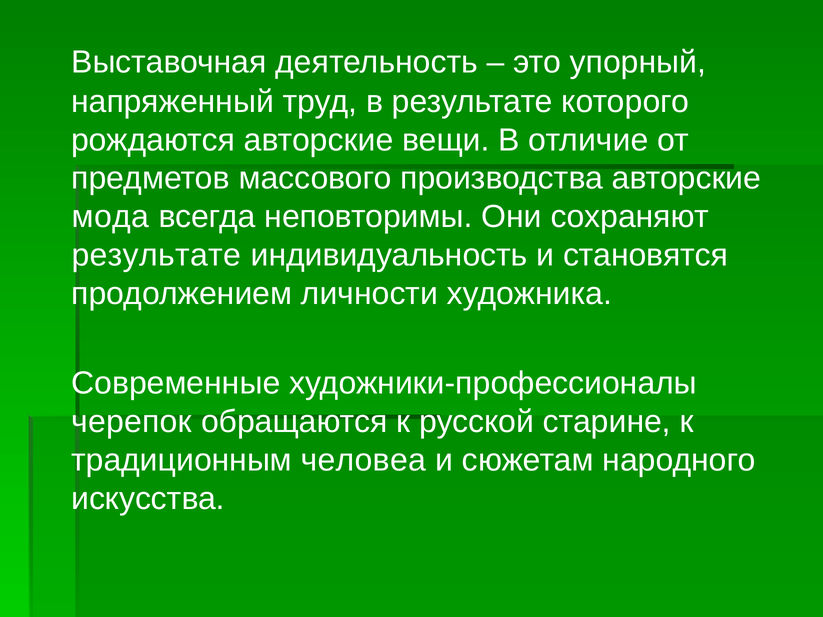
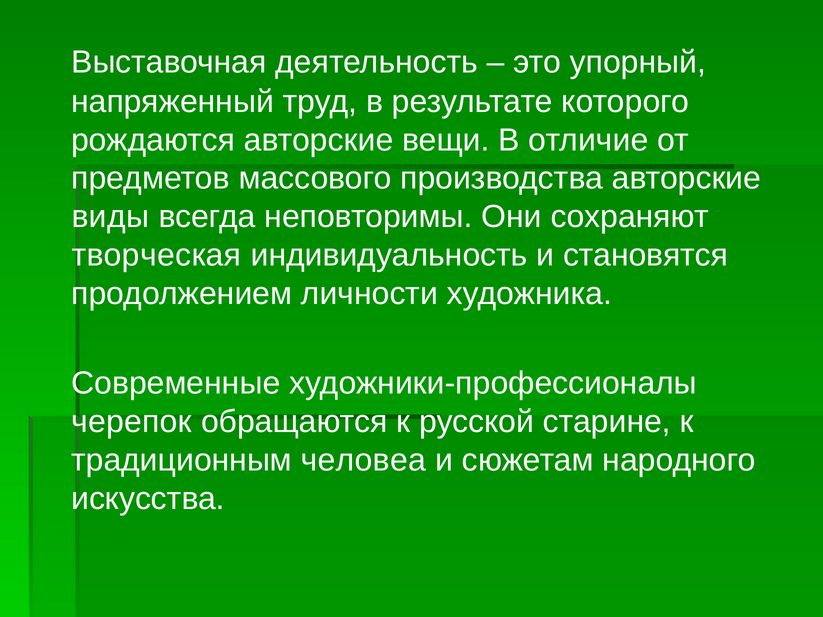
мода: мода -> виды
результате at (156, 255): результате -> творческая
